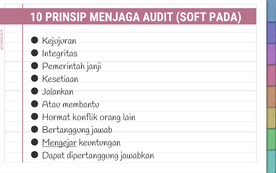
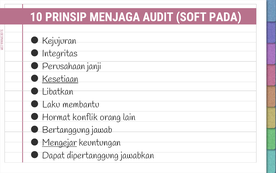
Pemerintah: Pemerintah -> Perusahaan
Kesetiaan underline: none -> present
Jalankan: Jalankan -> Libatkan
Atau: Atau -> Laku
